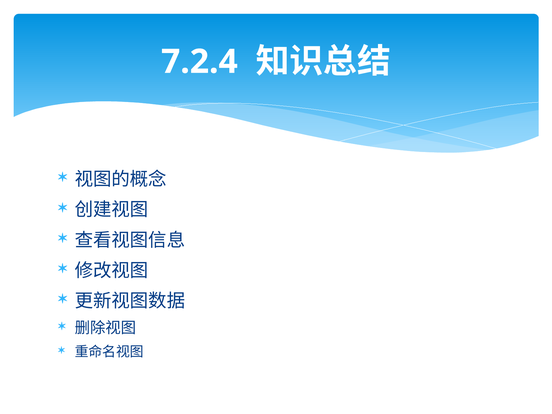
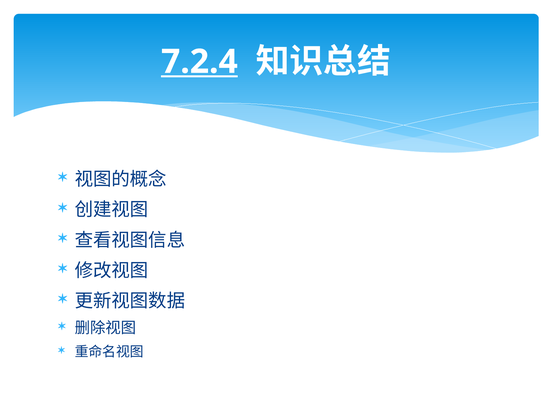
7.2.4 underline: none -> present
